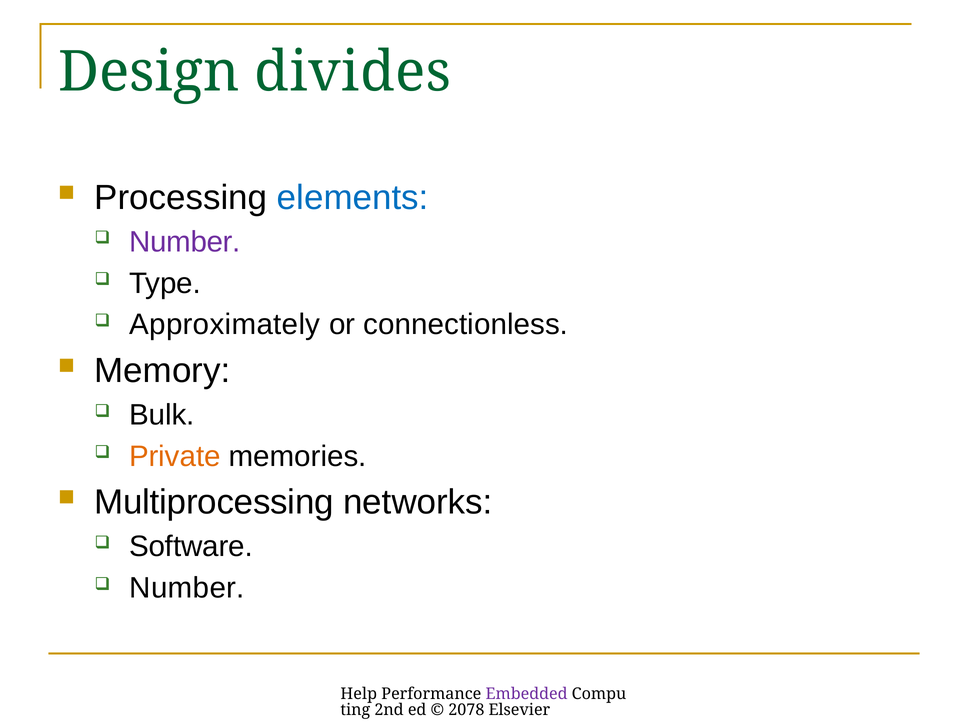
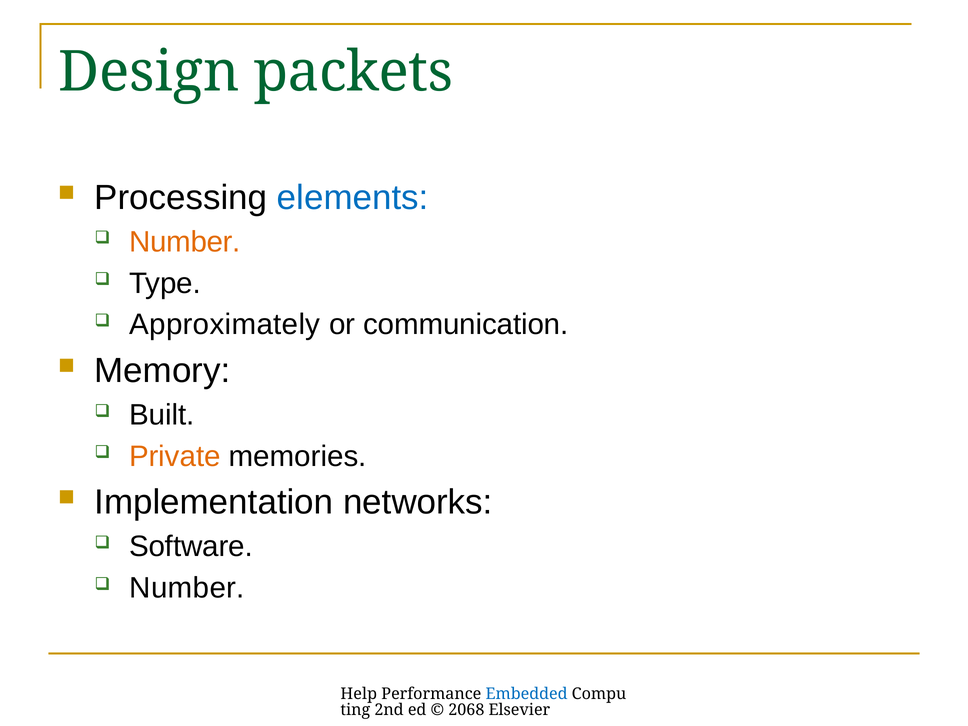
divides: divides -> packets
Number at (185, 242) colour: purple -> orange
connectionless: connectionless -> communication
Bulk: Bulk -> Built
Multiprocessing: Multiprocessing -> Implementation
Embedded colour: purple -> blue
2078: 2078 -> 2068
